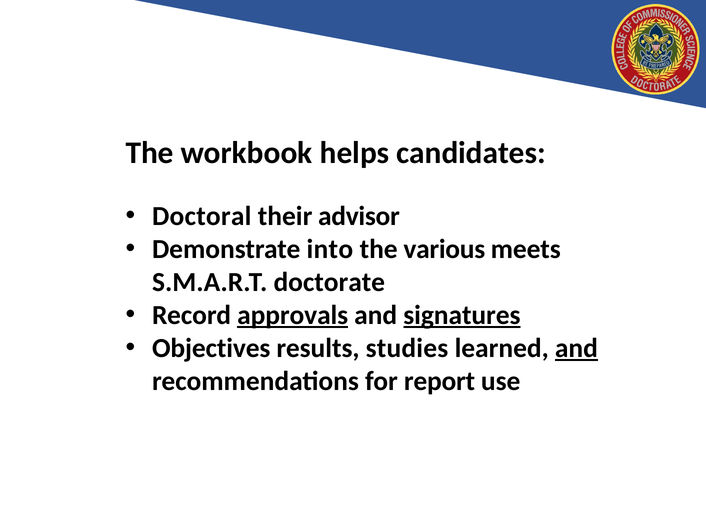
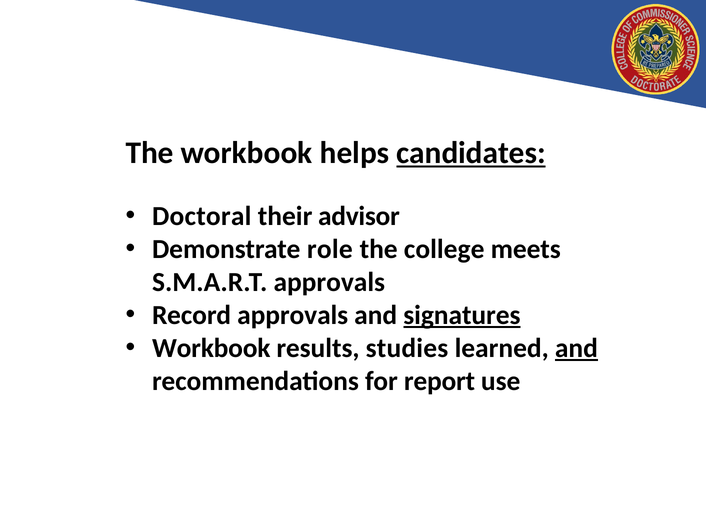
candidates underline: none -> present
into: into -> role
various: various -> college
S.M.A.R.T doctorate: doctorate -> approvals
approvals at (293, 315) underline: present -> none
Objectives at (211, 348): Objectives -> Workbook
